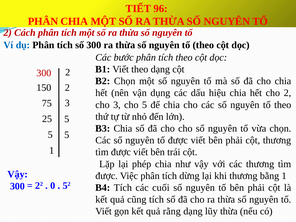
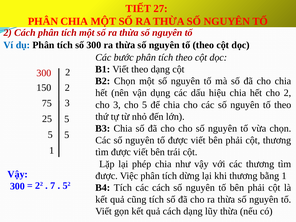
96: 96 -> 27
0: 0 -> 7
các cuối: cuối -> cách
quả rằng: rằng -> cách
